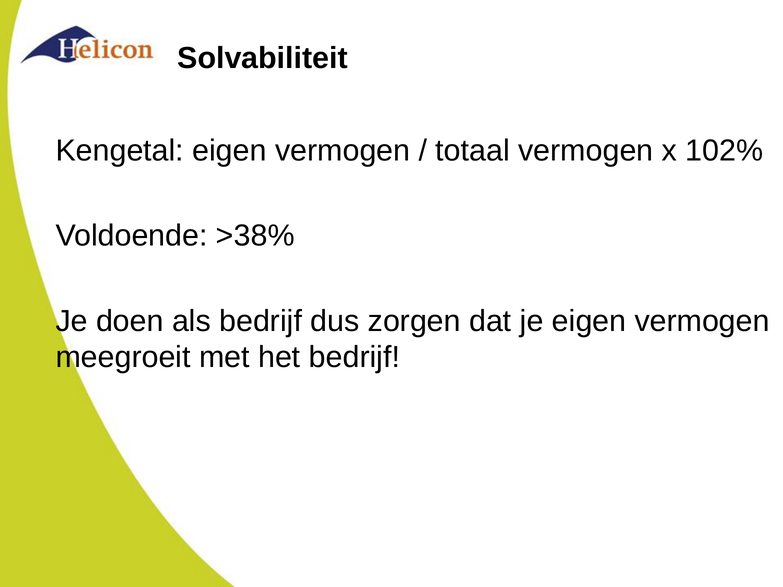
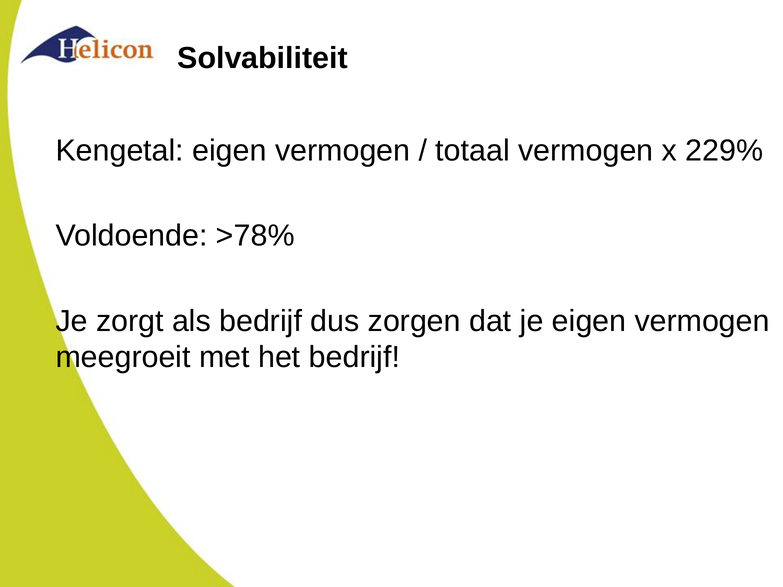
102%: 102% -> 229%
>38%: >38% -> >78%
doen: doen -> zorgt
